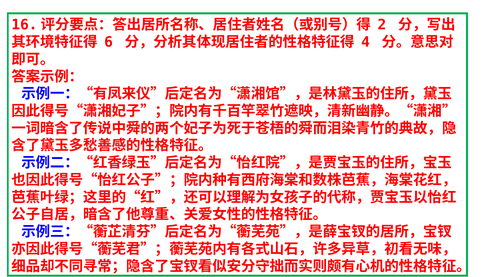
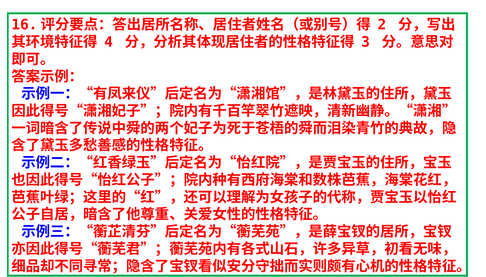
6: 6 -> 4
4: 4 -> 3
